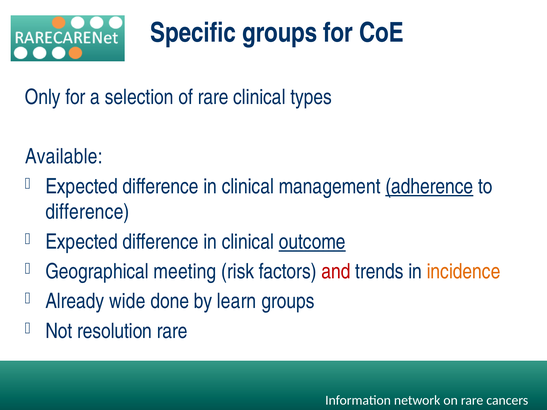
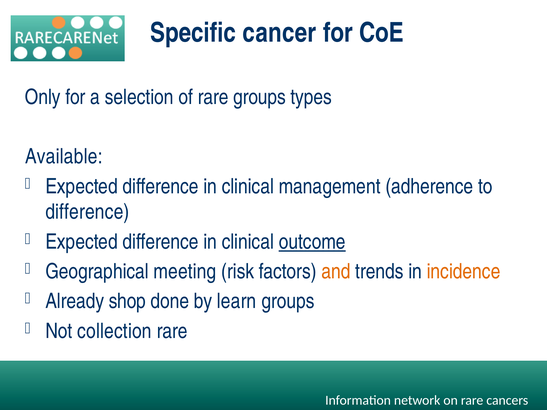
Specific groups: groups -> cancer
rare clinical: clinical -> groups
adherence underline: present -> none
and colour: red -> orange
wide: wide -> shop
resolution: resolution -> collection
